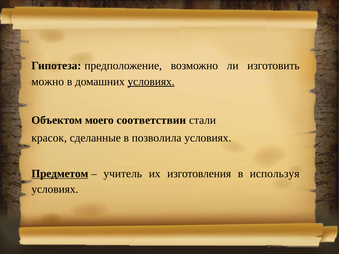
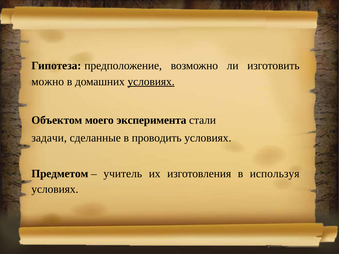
соответствии: соответствии -> эксперимента
красок: красок -> задачи
позволила: позволила -> проводить
Предметом underline: present -> none
